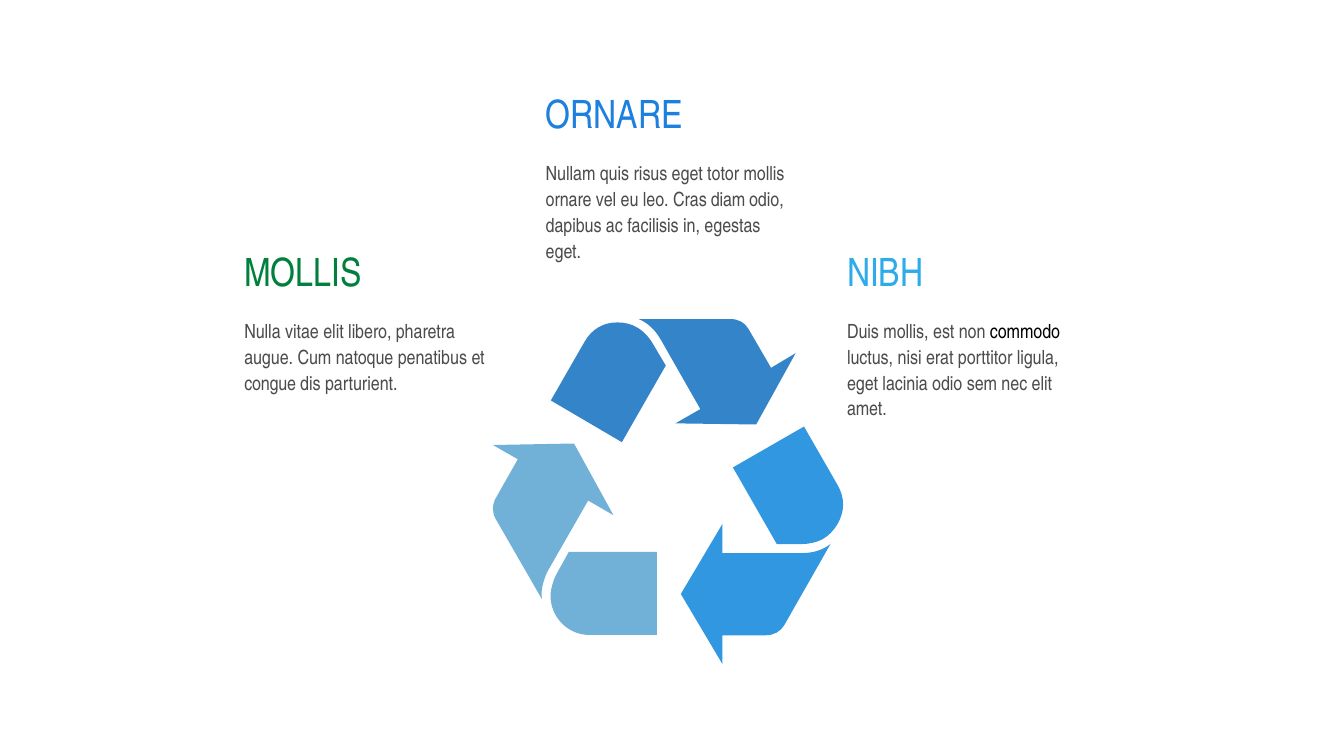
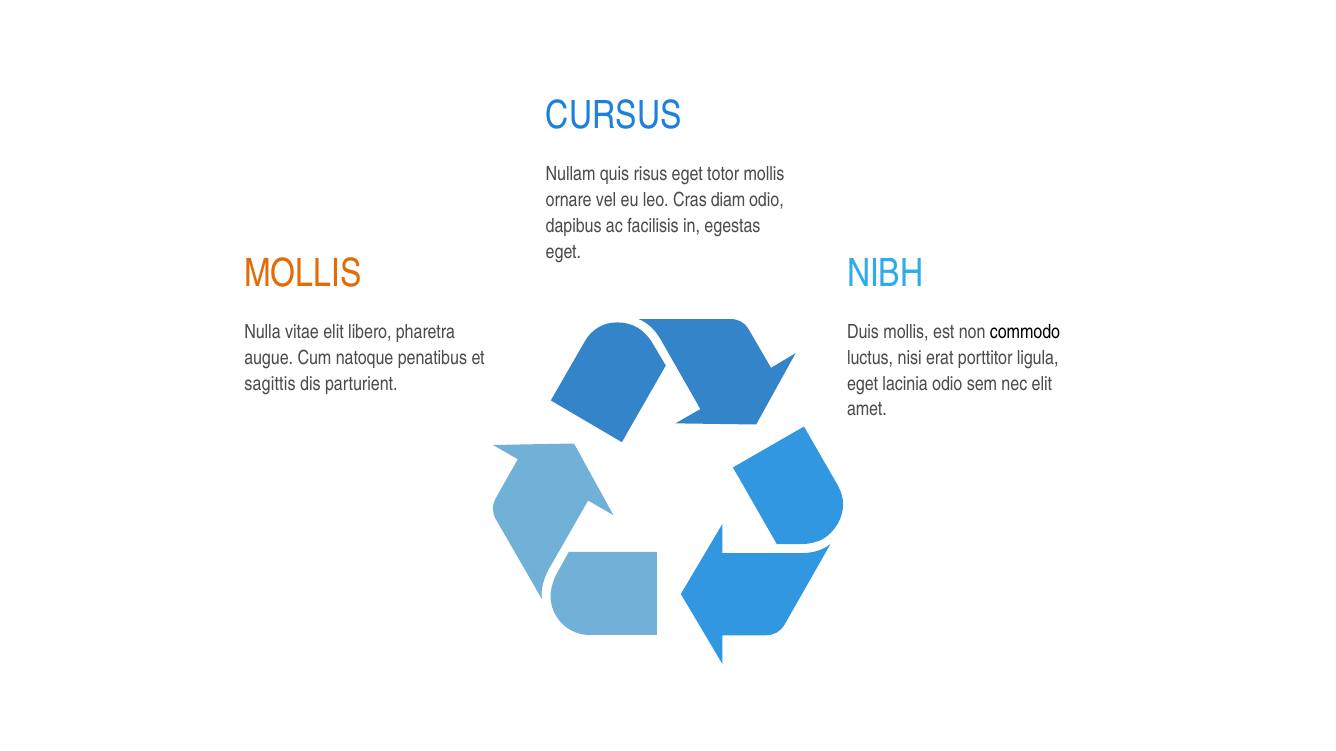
ORNARE at (614, 116): ORNARE -> CURSUS
MOLLIS at (303, 273) colour: green -> orange
congue: congue -> sagittis
